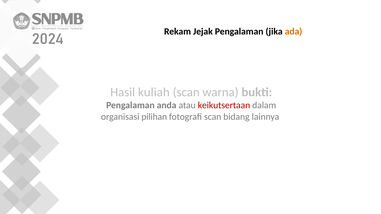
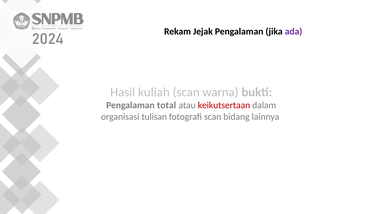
ada colour: orange -> purple
anda: anda -> total
pilihan: pilihan -> tulisan
